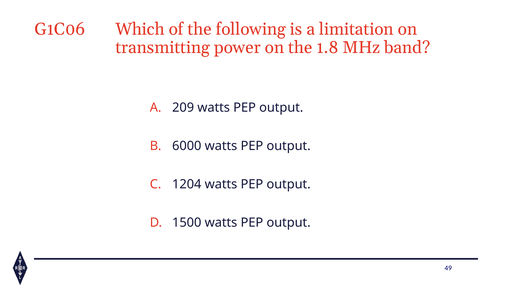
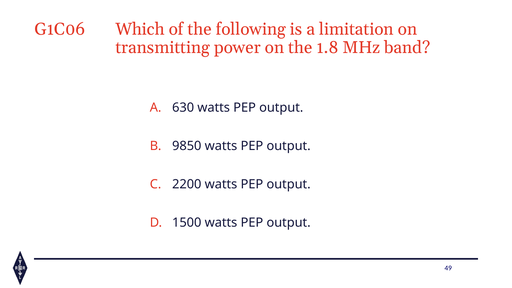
209: 209 -> 630
6000: 6000 -> 9850
1204: 1204 -> 2200
